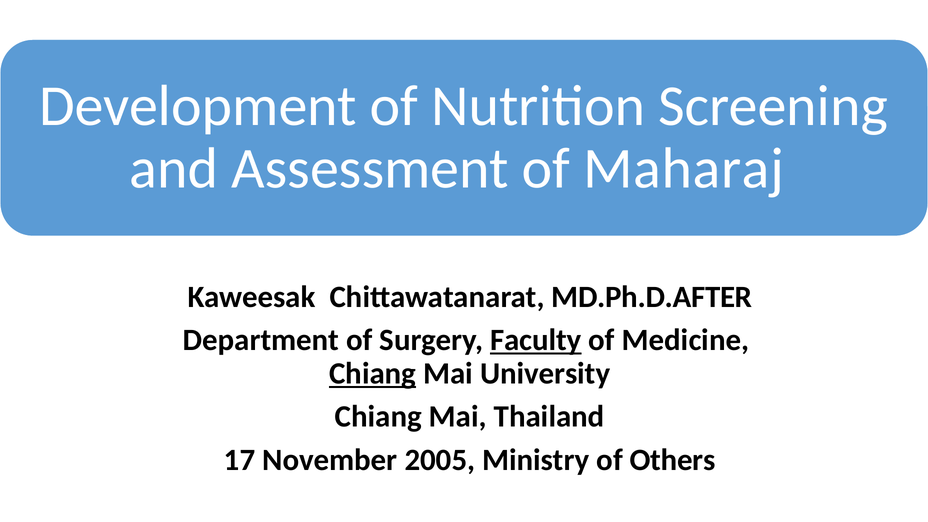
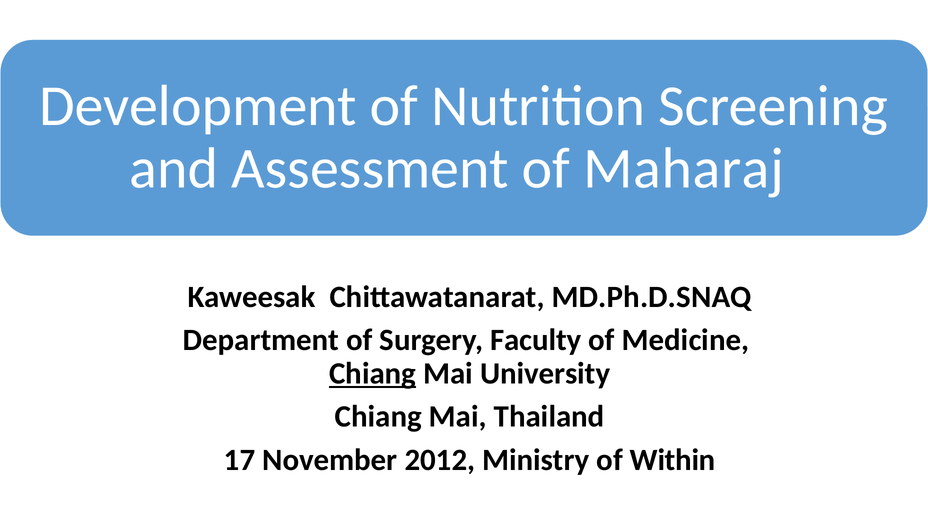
MD.Ph.D.AFTER: MD.Ph.D.AFTER -> MD.Ph.D.SNAQ
Faculty underline: present -> none
2005: 2005 -> 2012
Others: Others -> Within
